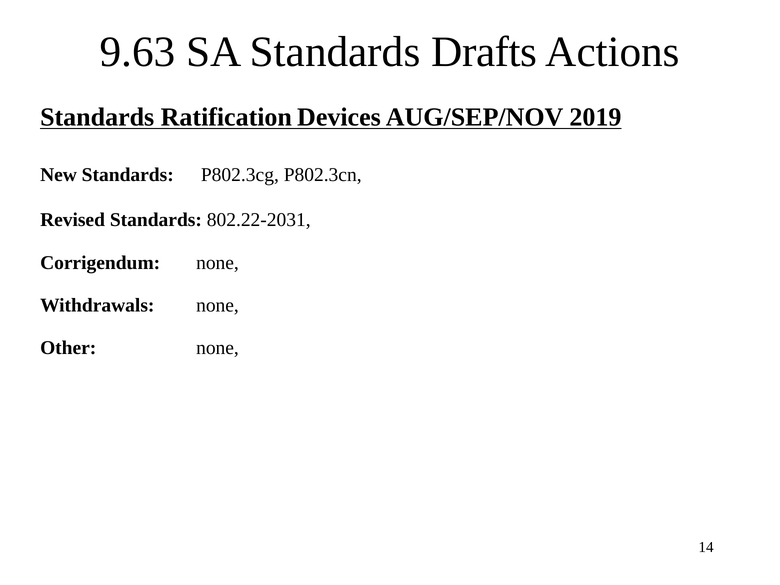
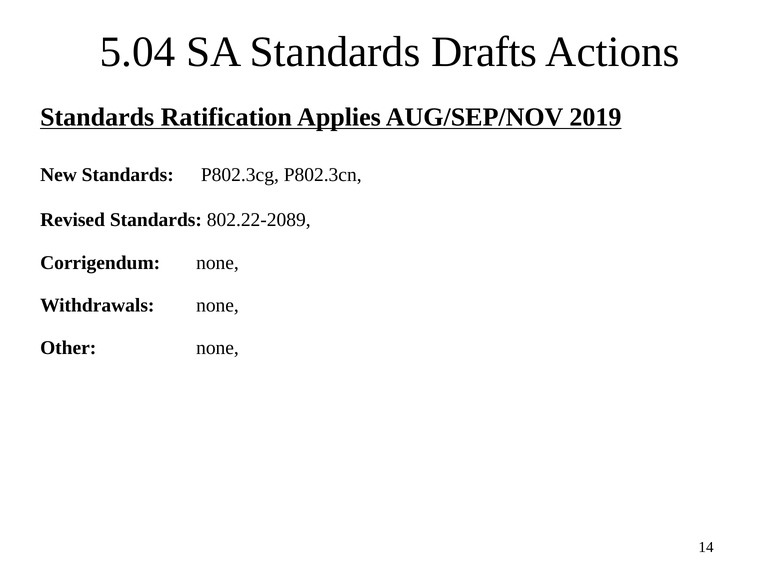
9.63: 9.63 -> 5.04
Devices: Devices -> Applies
802.22-2031: 802.22-2031 -> 802.22-2089
